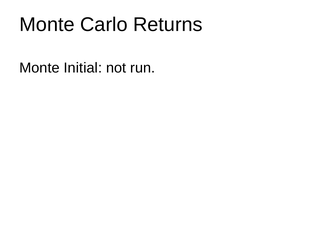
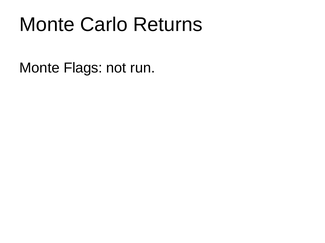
Initial: Initial -> Flags
